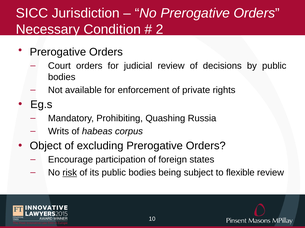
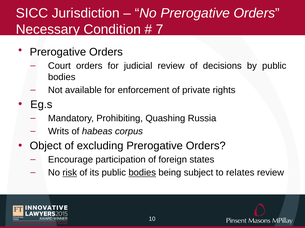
2: 2 -> 7
bodies at (142, 173) underline: none -> present
flexible: flexible -> relates
